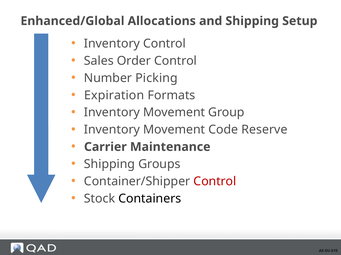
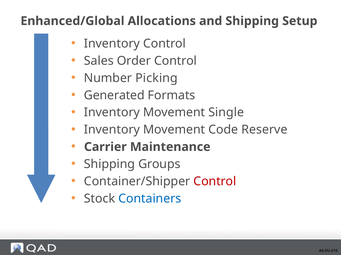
Expiration: Expiration -> Generated
Group: Group -> Single
Containers colour: black -> blue
